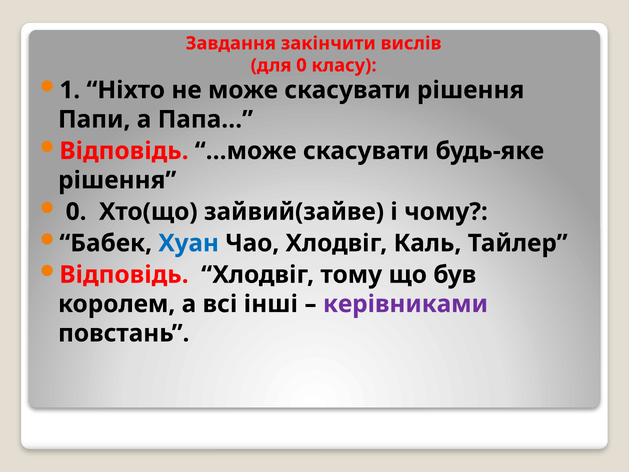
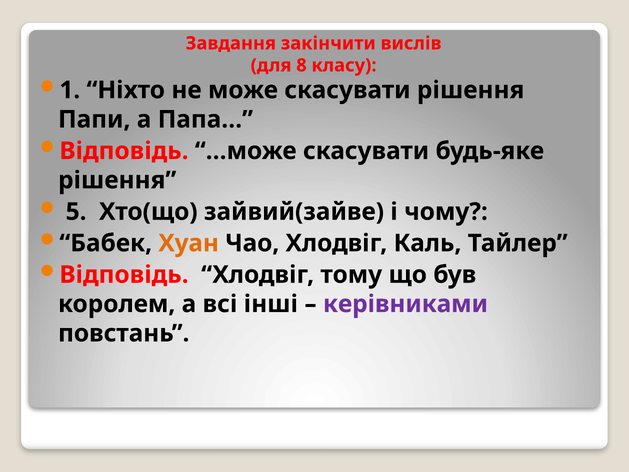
для 0: 0 -> 8
0 at (76, 212): 0 -> 5
Хуан colour: blue -> orange
